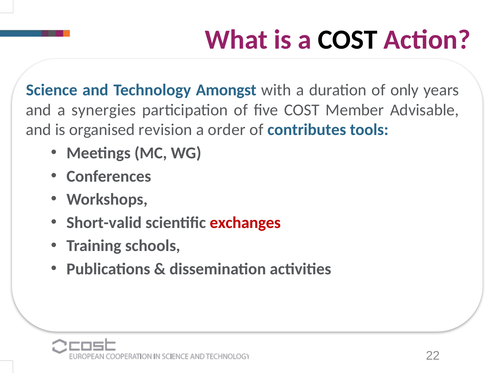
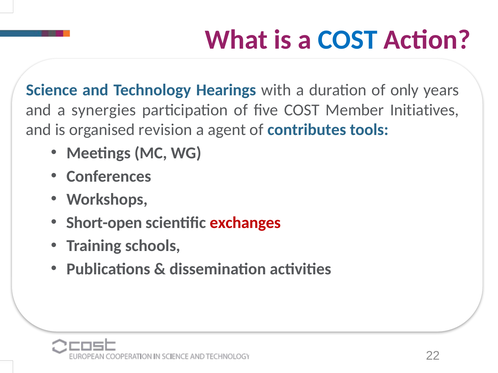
COST at (348, 40) colour: black -> blue
Amongst: Amongst -> Hearings
Advisable: Advisable -> Initiatives
order: order -> agent
Short-valid: Short-valid -> Short-open
